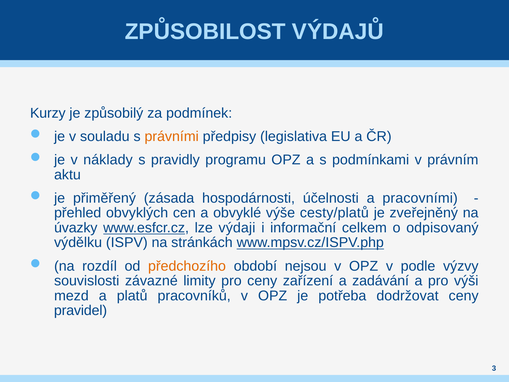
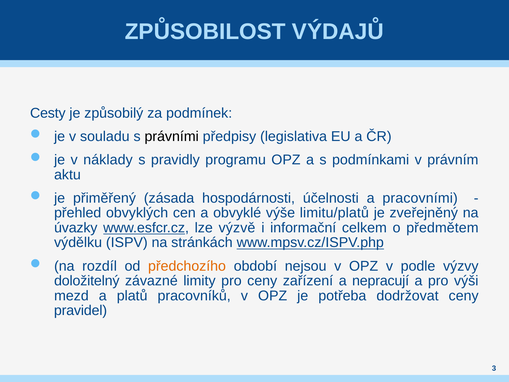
Kurzy: Kurzy -> Cesty
právními colour: orange -> black
cesty/platů: cesty/platů -> limitu/platů
výdaji: výdaji -> výzvě
odpisovaný: odpisovaný -> předmětem
souvislosti: souvislosti -> doložitelný
zadávání: zadávání -> nepracují
